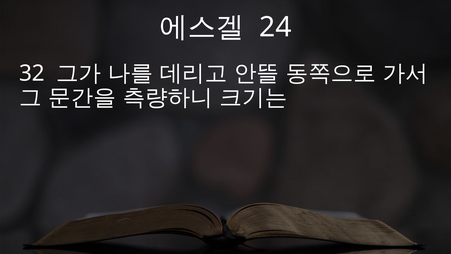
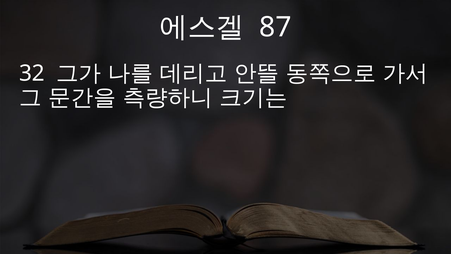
24: 24 -> 87
